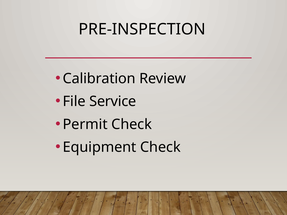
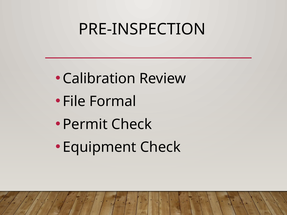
Service: Service -> Formal
